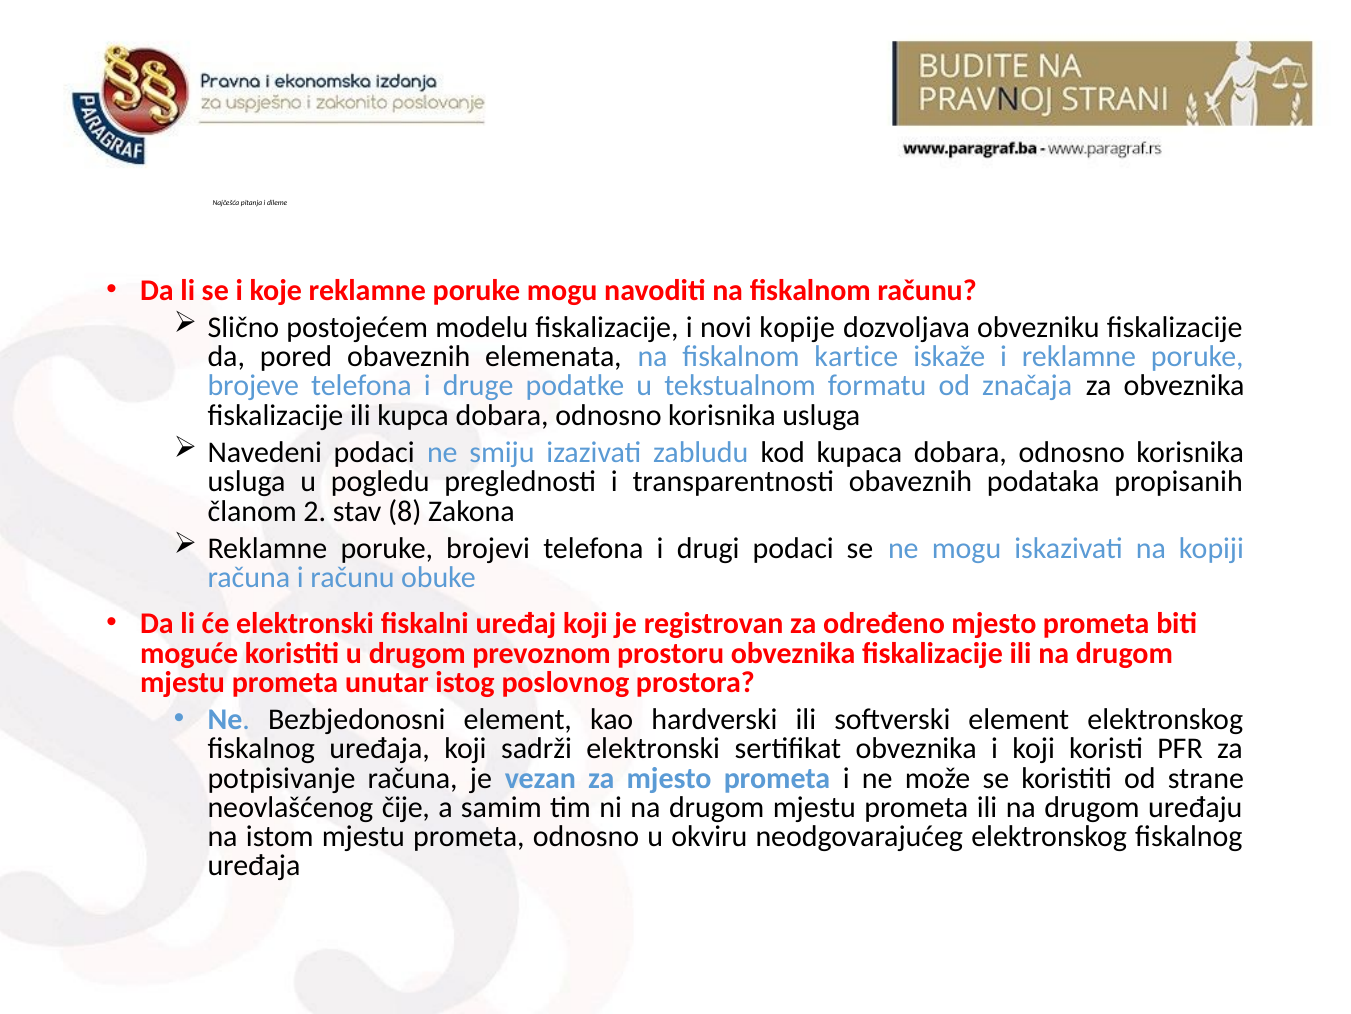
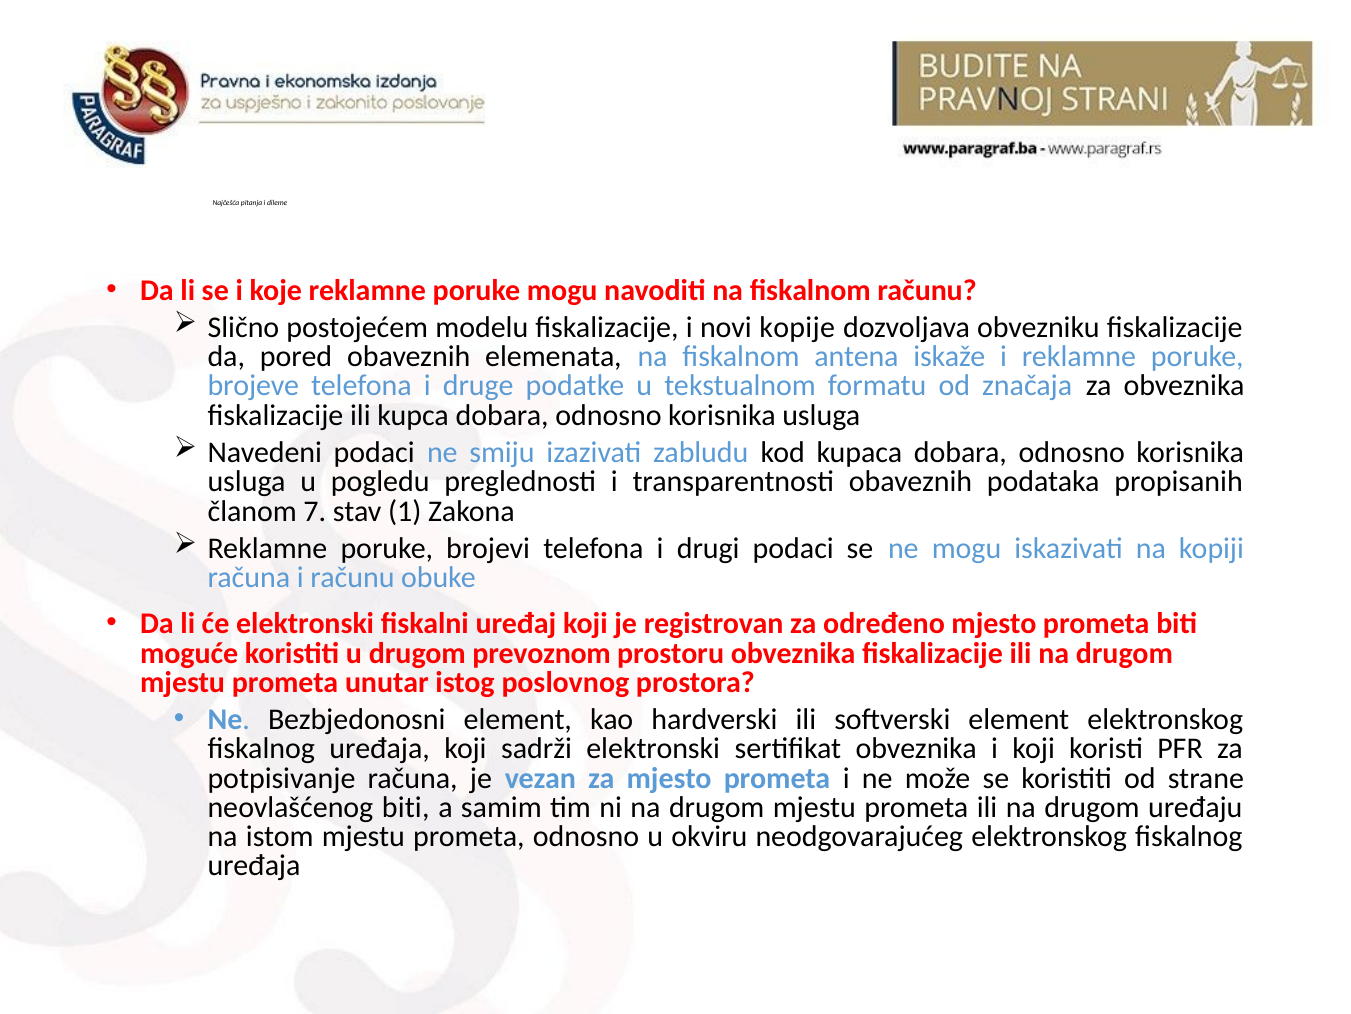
kartice: kartice -> antena
2: 2 -> 7
8: 8 -> 1
neovlašćenog čije: čije -> biti
